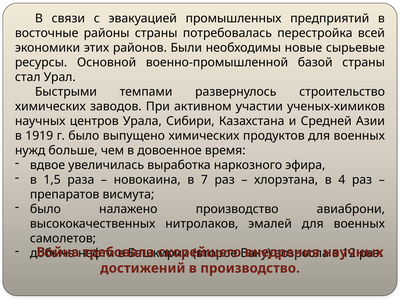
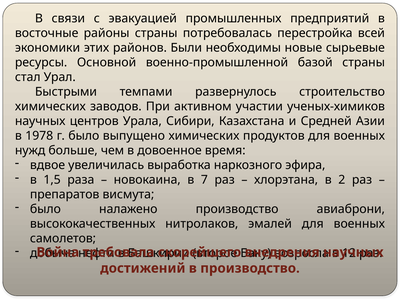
1919: 1919 -> 1978
4: 4 -> 2
